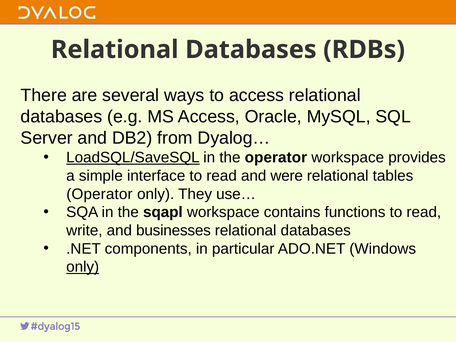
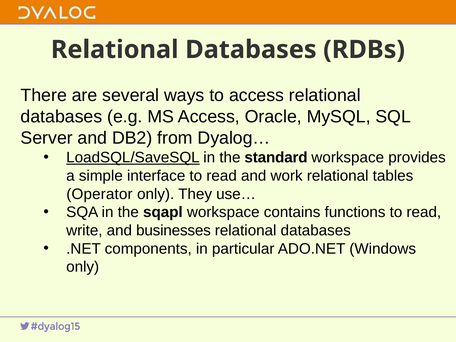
the operator: operator -> standard
were: were -> work
only at (83, 267) underline: present -> none
